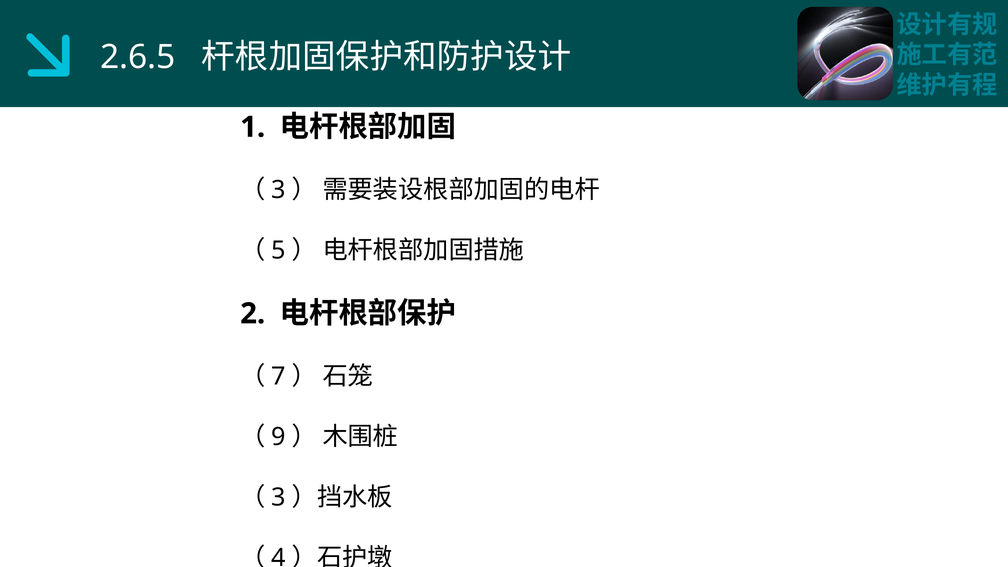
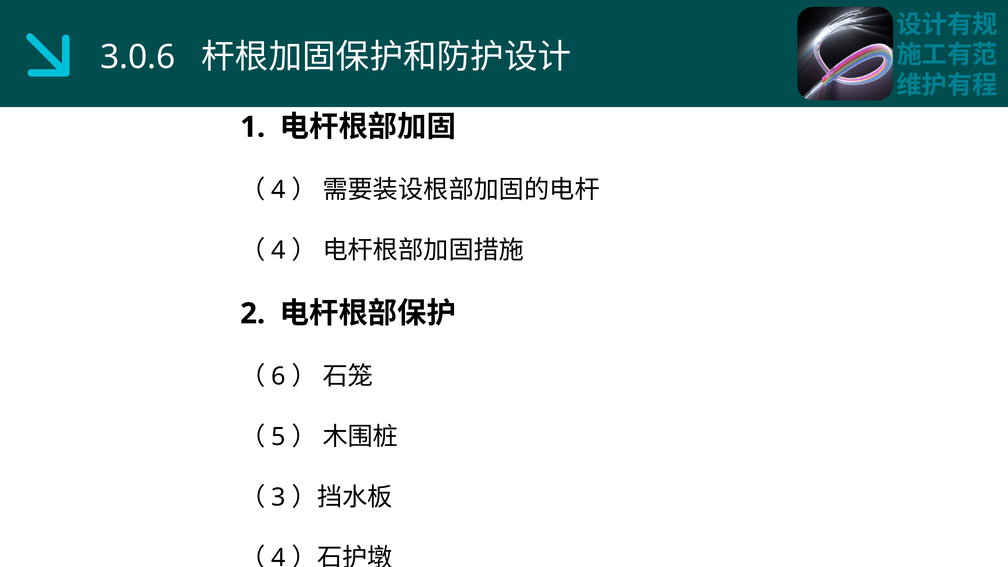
2.6.5: 2.6.5 -> 3.0.6
3 at (279, 190): 3 -> 4
5 at (279, 250): 5 -> 4
7: 7 -> 6
9: 9 -> 5
